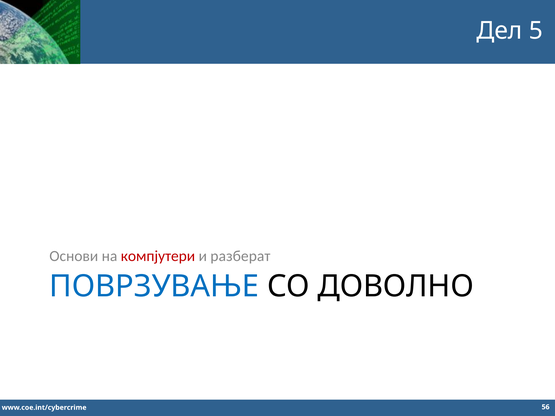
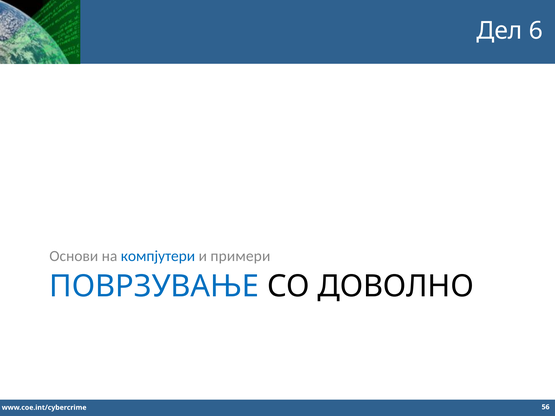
5: 5 -> 6
компјутери colour: red -> blue
разберат: разберат -> примери
